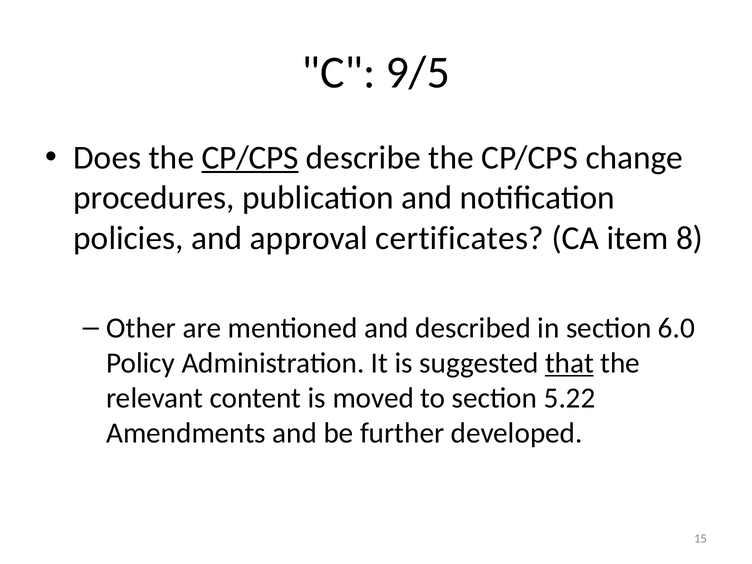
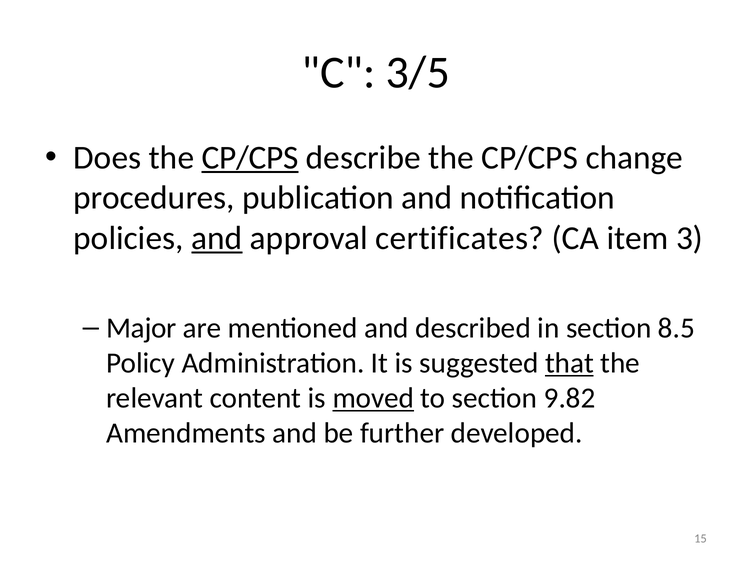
9/5: 9/5 -> 3/5
and at (217, 238) underline: none -> present
8: 8 -> 3
Other: Other -> Major
6.0: 6.0 -> 8.5
moved underline: none -> present
5.22: 5.22 -> 9.82
